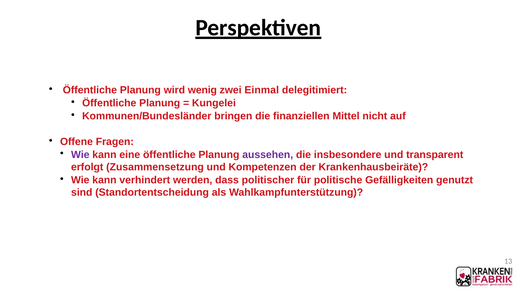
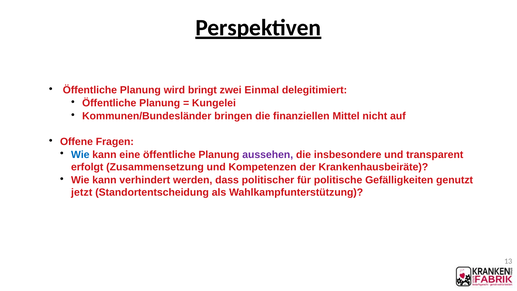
wenig: wenig -> bringt
Wie at (80, 154) colour: purple -> blue
sind: sind -> jetzt
